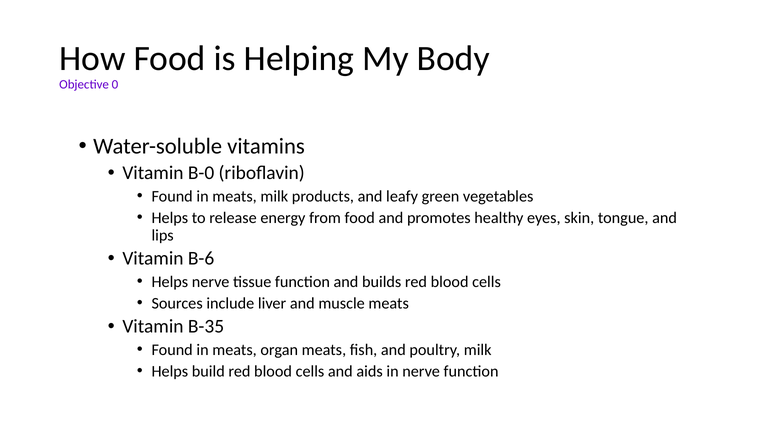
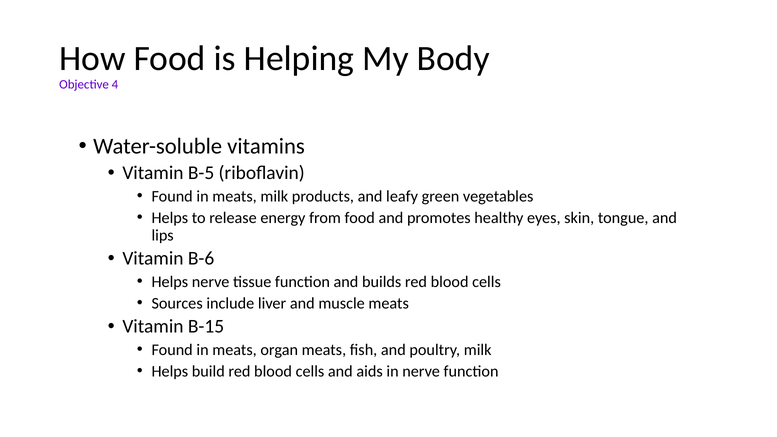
0: 0 -> 4
B-0: B-0 -> B-5
B-35: B-35 -> B-15
